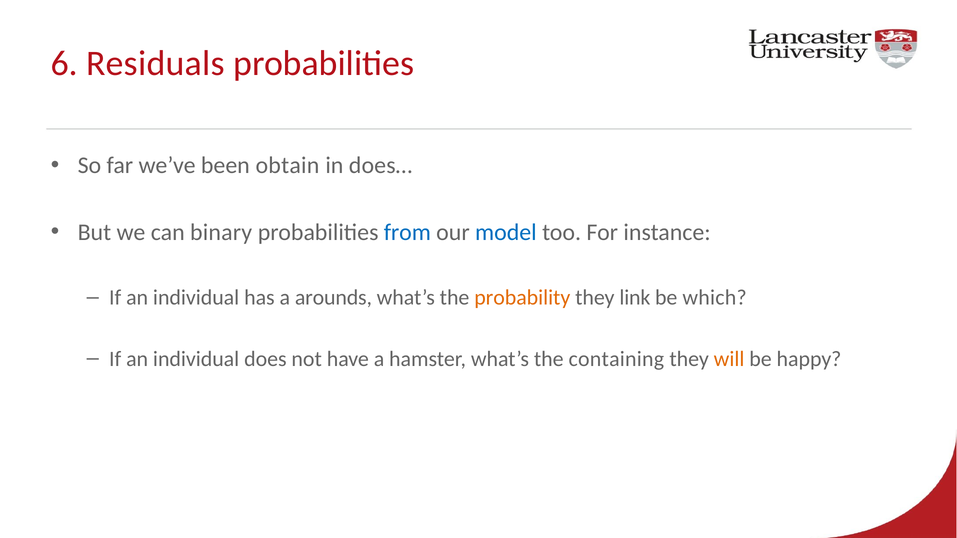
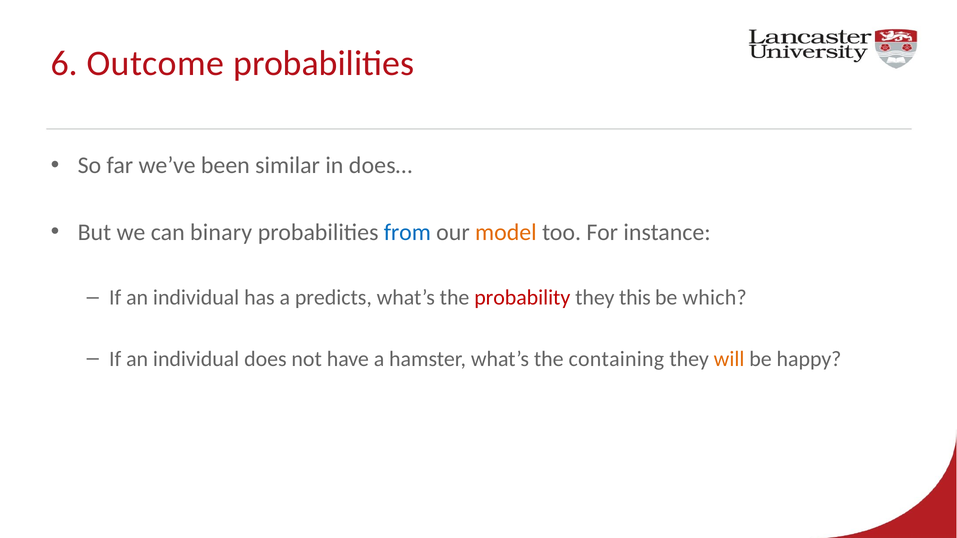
Residuals: Residuals -> Outcome
obtain: obtain -> similar
model colour: blue -> orange
arounds: arounds -> predicts
probability colour: orange -> red
link: link -> this
